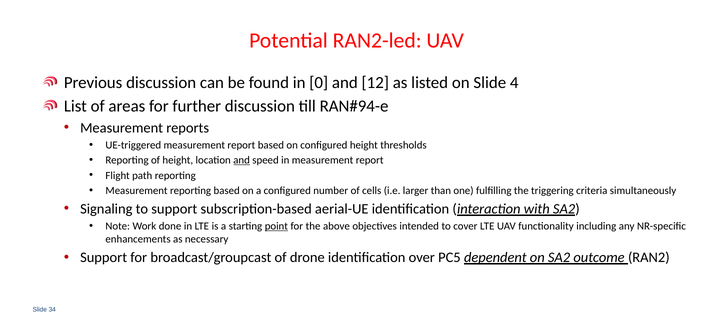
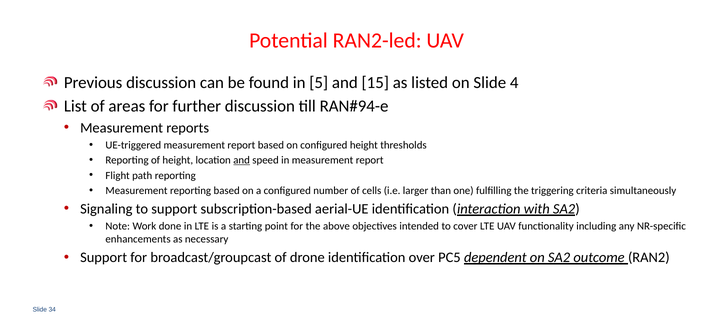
0: 0 -> 5
12: 12 -> 15
point underline: present -> none
